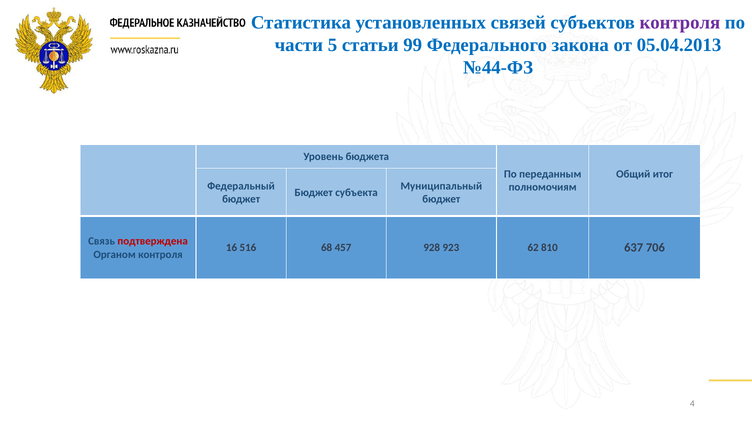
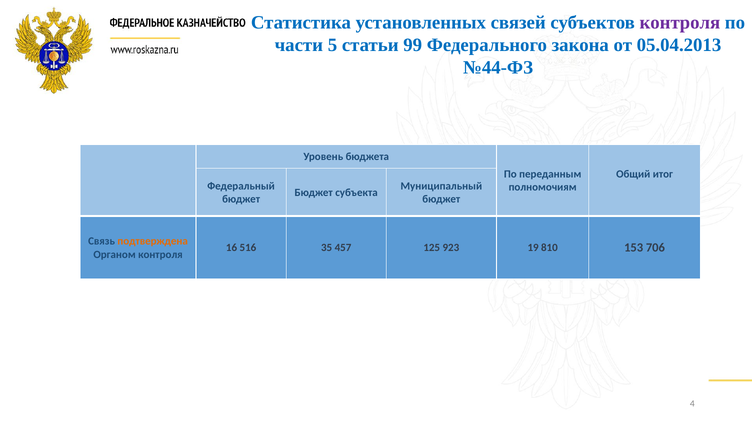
подтверждена colour: red -> orange
68: 68 -> 35
928: 928 -> 125
62: 62 -> 19
637: 637 -> 153
